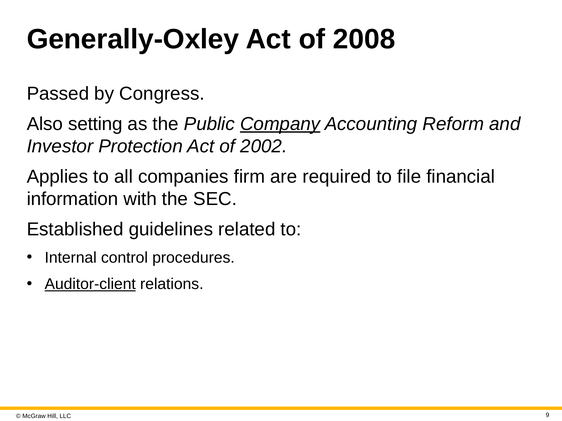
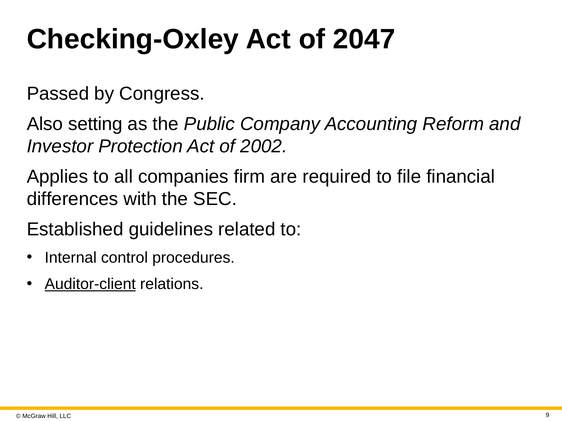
Generally-Oxley: Generally-Oxley -> Checking-Oxley
2008: 2008 -> 2047
Company underline: present -> none
information: information -> differences
